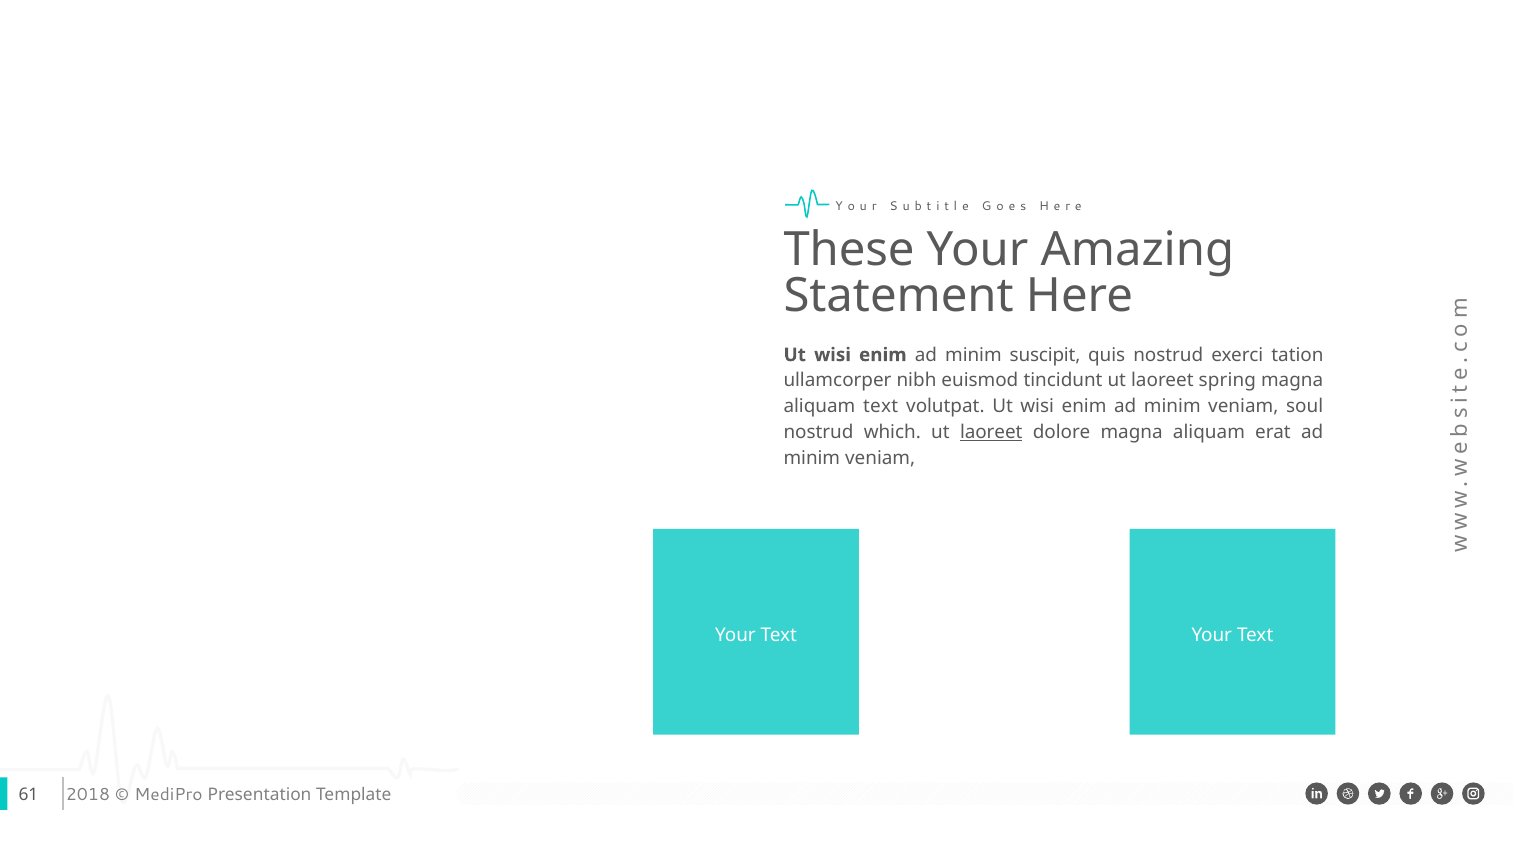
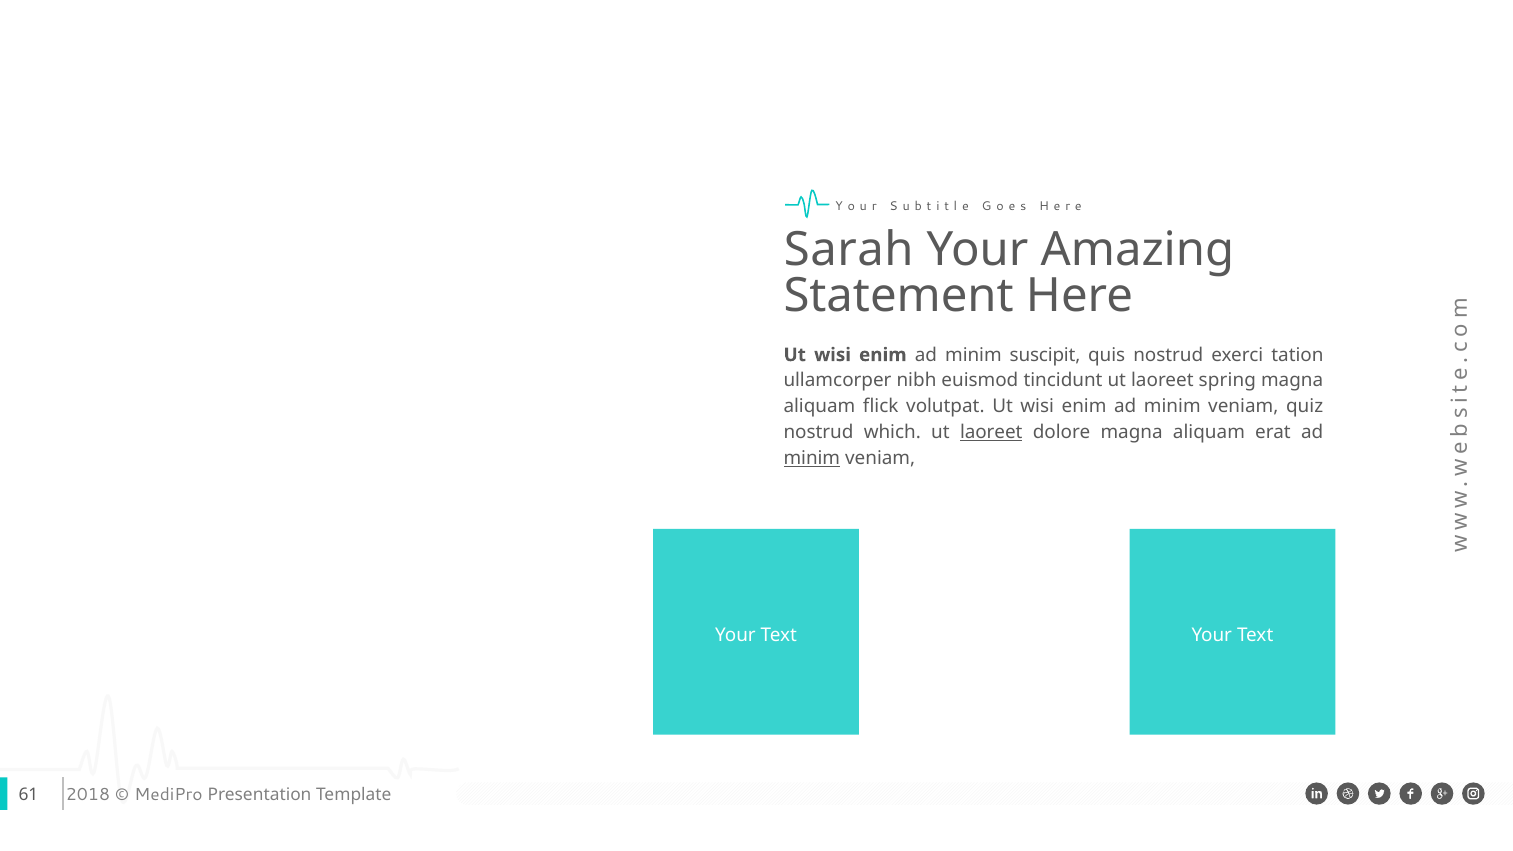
These: These -> Sarah
aliquam text: text -> flick
soul: soul -> quiz
minim at (812, 458) underline: none -> present
